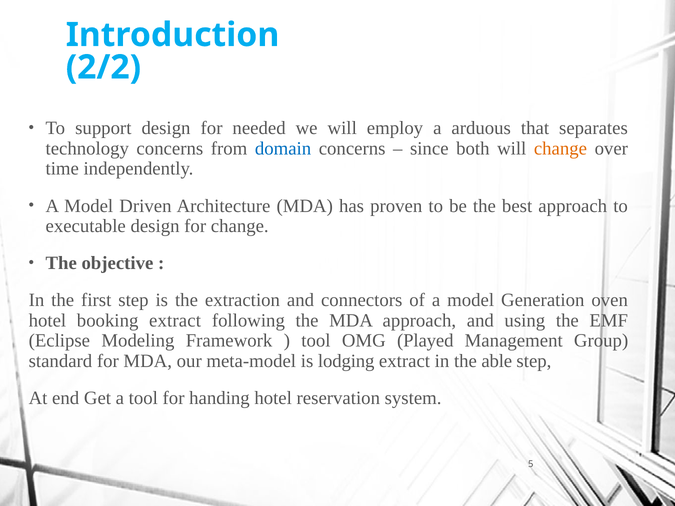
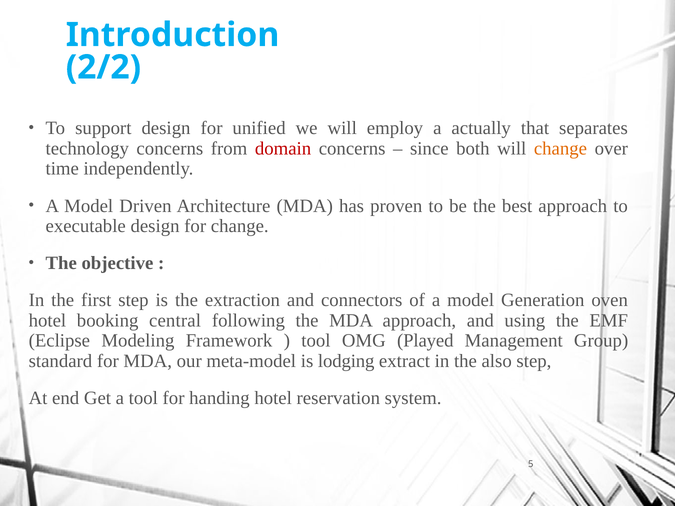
needed: needed -> unified
arduous: arduous -> actually
domain colour: blue -> red
booking extract: extract -> central
able: able -> also
